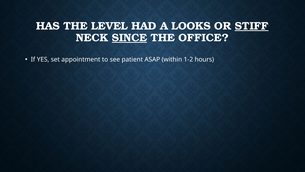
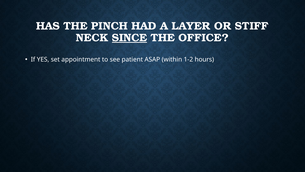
LEVEL: LEVEL -> PINCH
LOOKS: LOOKS -> LAYER
STIFF underline: present -> none
